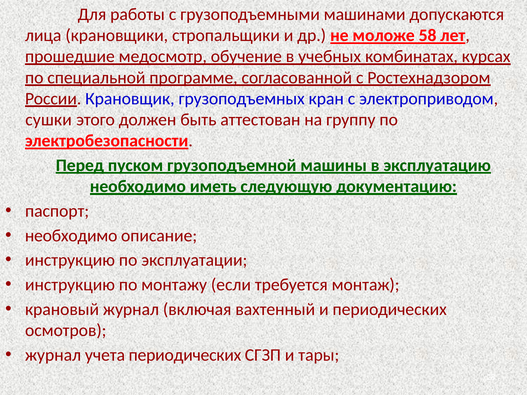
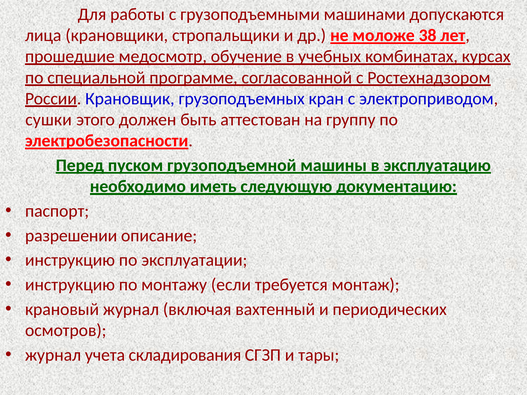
58: 58 -> 38
необходимо at (71, 236): необходимо -> разрешении
учета периодических: периодических -> складирования
